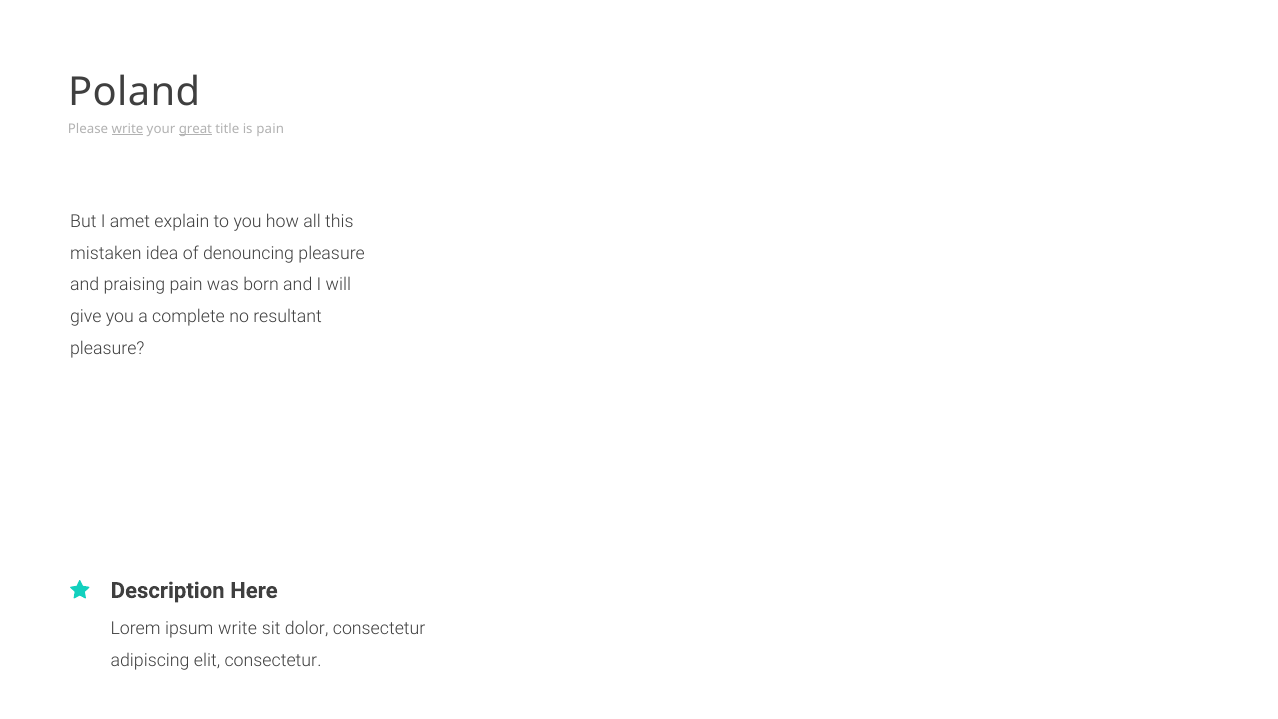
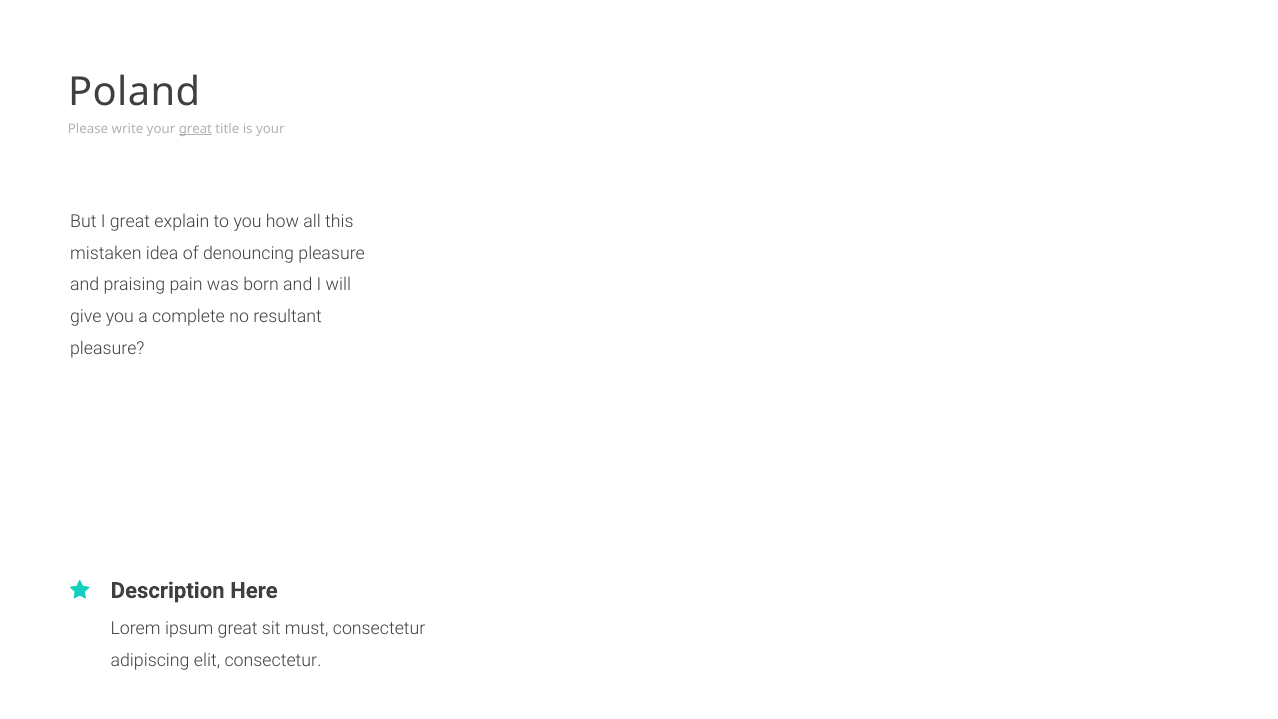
write at (127, 129) underline: present -> none
is pain: pain -> your
I amet: amet -> great
ipsum write: write -> great
dolor: dolor -> must
